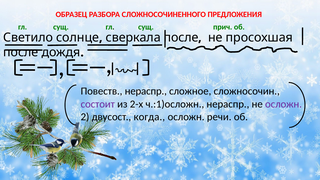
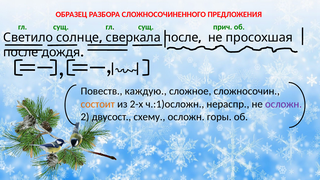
Повеств нераспр: нераспр -> каждую
состоит colour: purple -> orange
когда: когда -> схему
речи: речи -> горы
